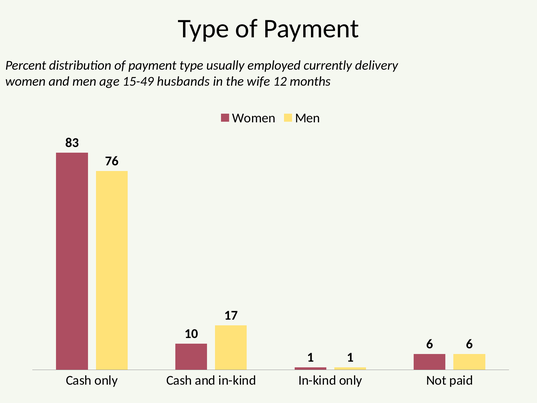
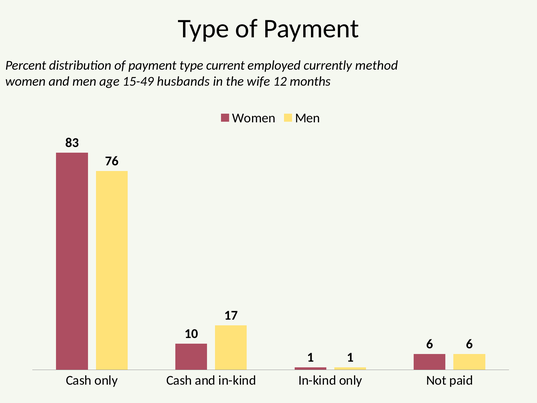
usually: usually -> current
delivery: delivery -> method
